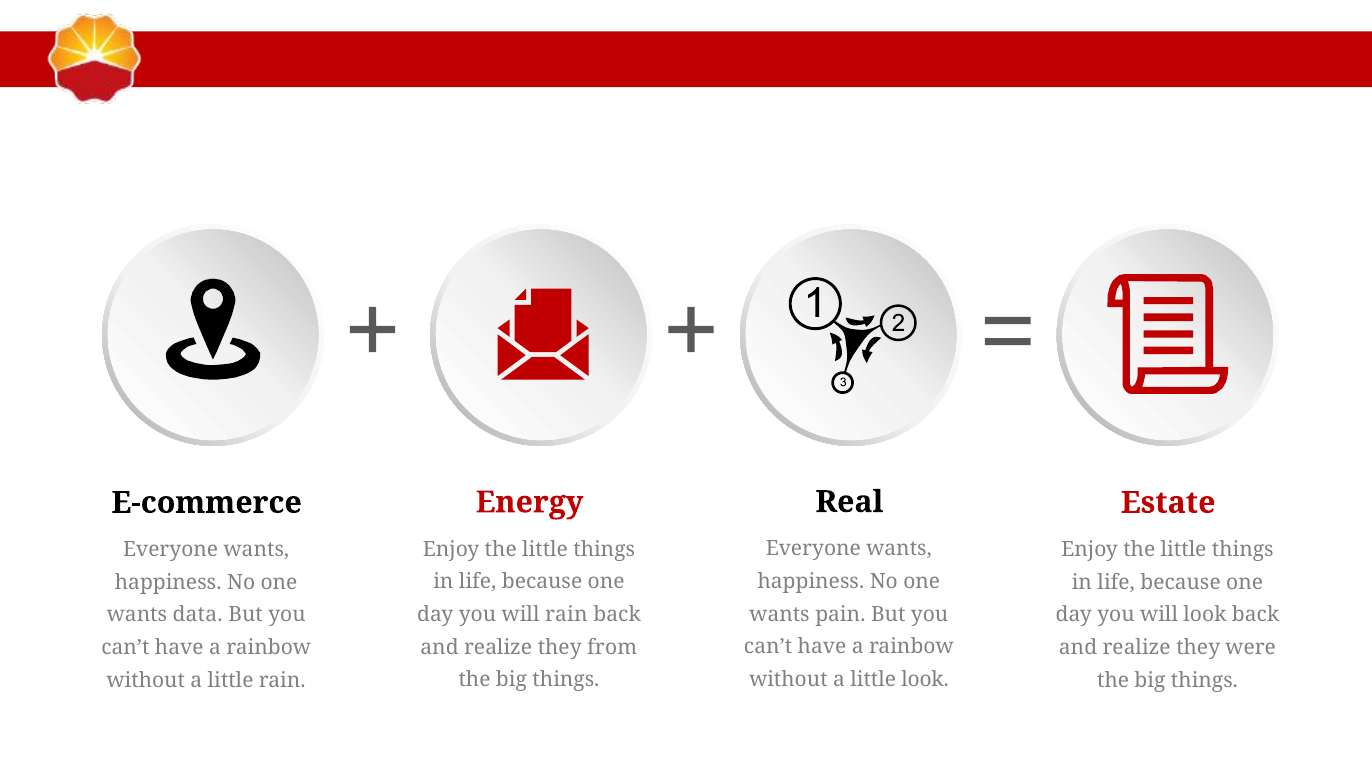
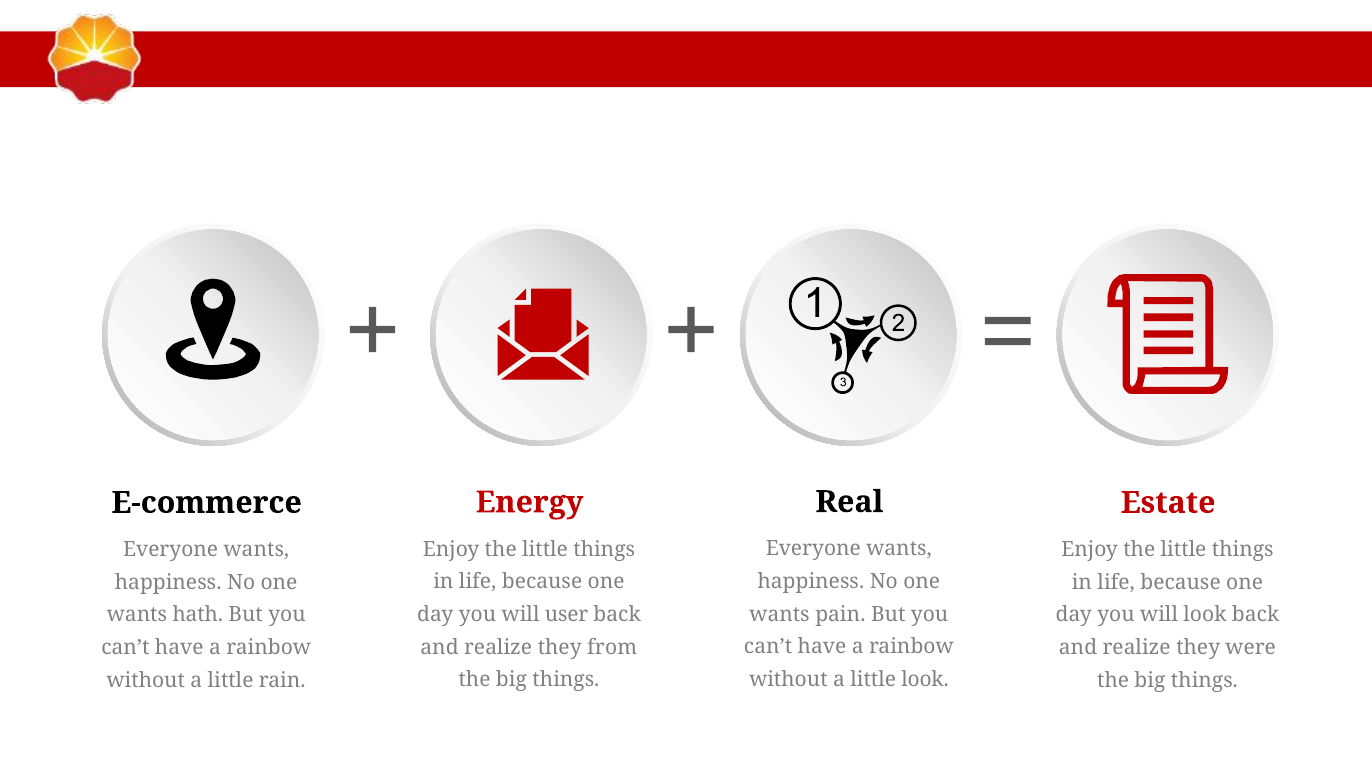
will rain: rain -> user
data: data -> hath
